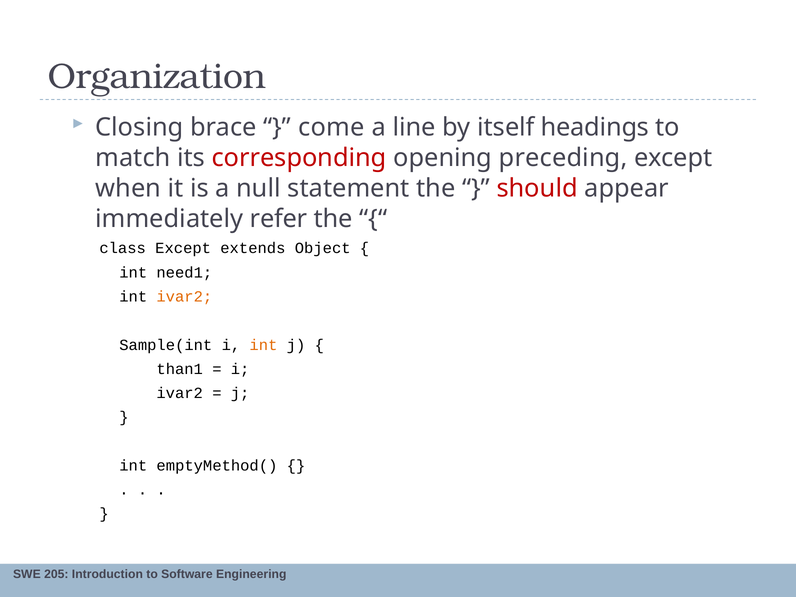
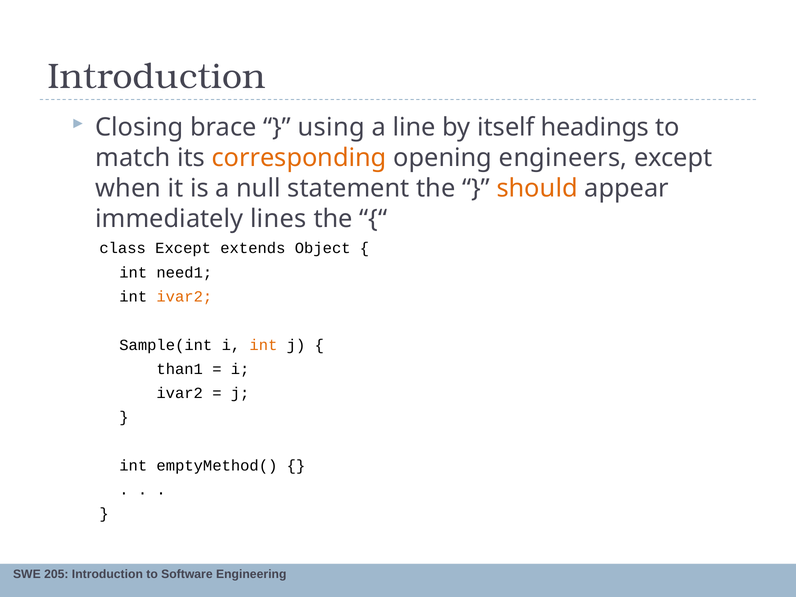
Organization at (157, 77): Organization -> Introduction
come: come -> using
corresponding colour: red -> orange
preceding: preceding -> engineers
should colour: red -> orange
refer: refer -> lines
